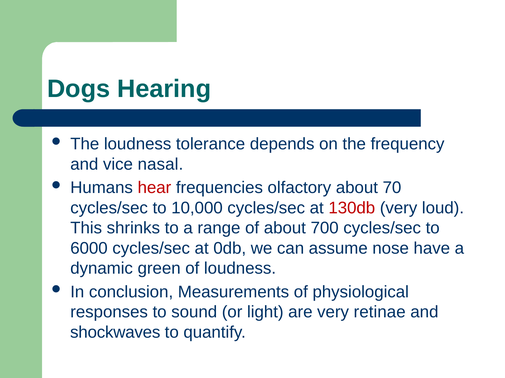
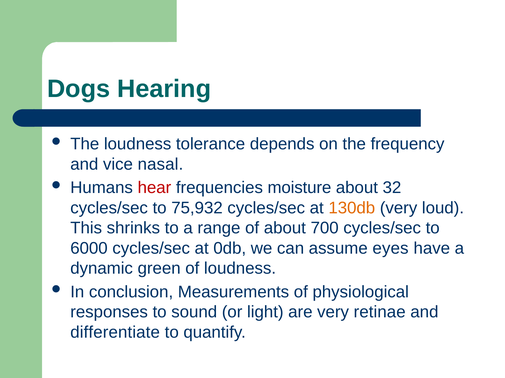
olfactory: olfactory -> moisture
70: 70 -> 32
10,000: 10,000 -> 75,932
130db colour: red -> orange
nose: nose -> eyes
shockwaves: shockwaves -> differentiate
